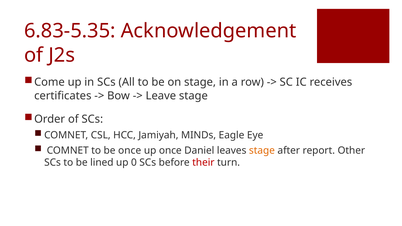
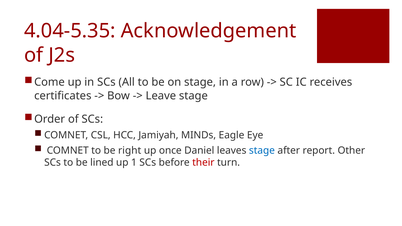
6.83-5.35: 6.83-5.35 -> 4.04-5.35
be once: once -> right
stage at (262, 151) colour: orange -> blue
0: 0 -> 1
